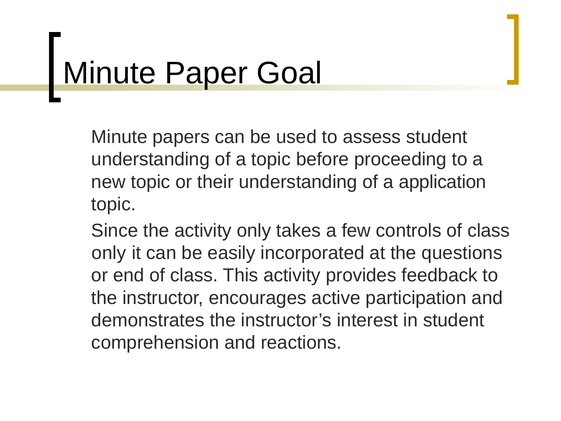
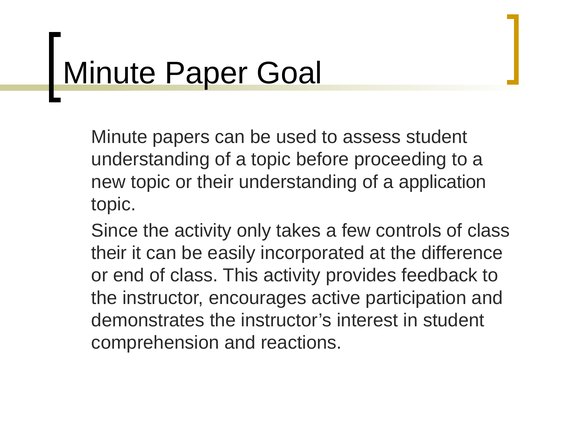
only at (109, 253): only -> their
questions: questions -> difference
